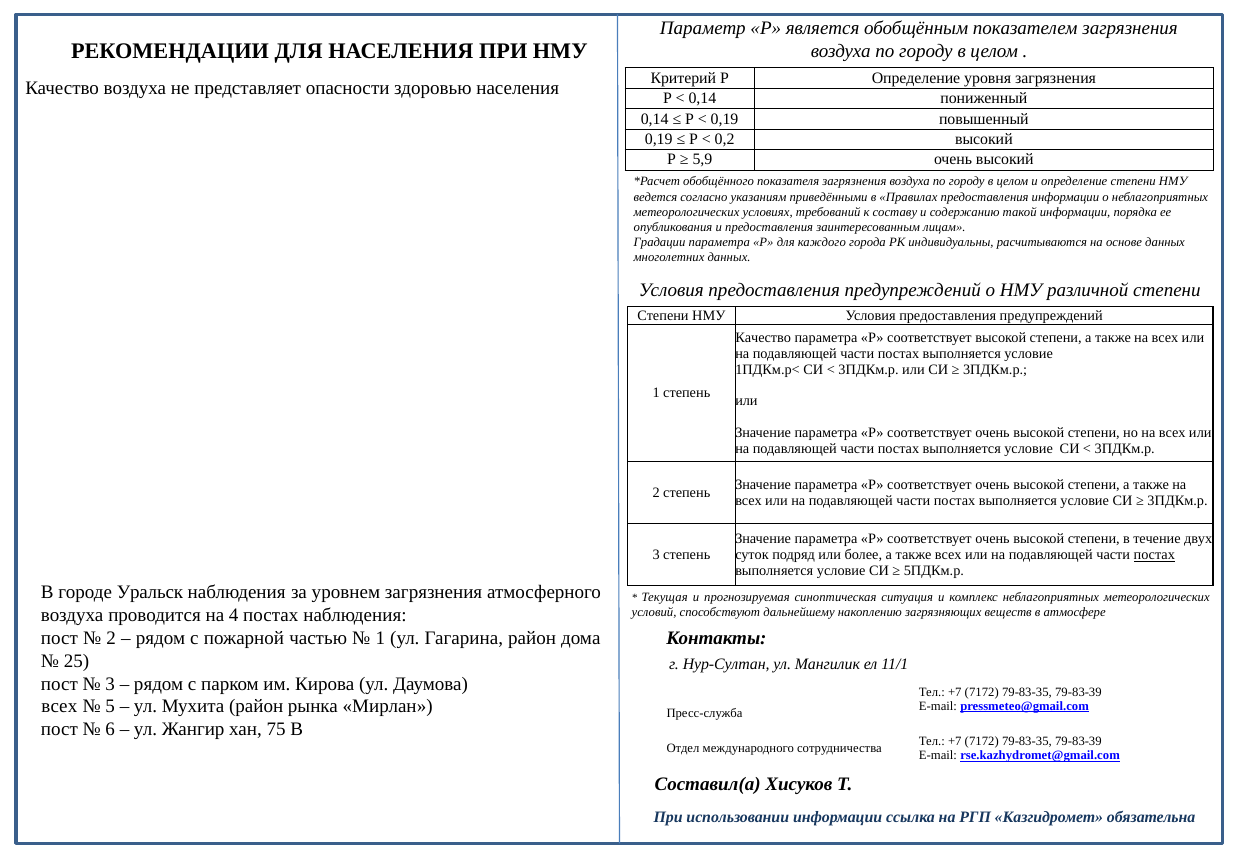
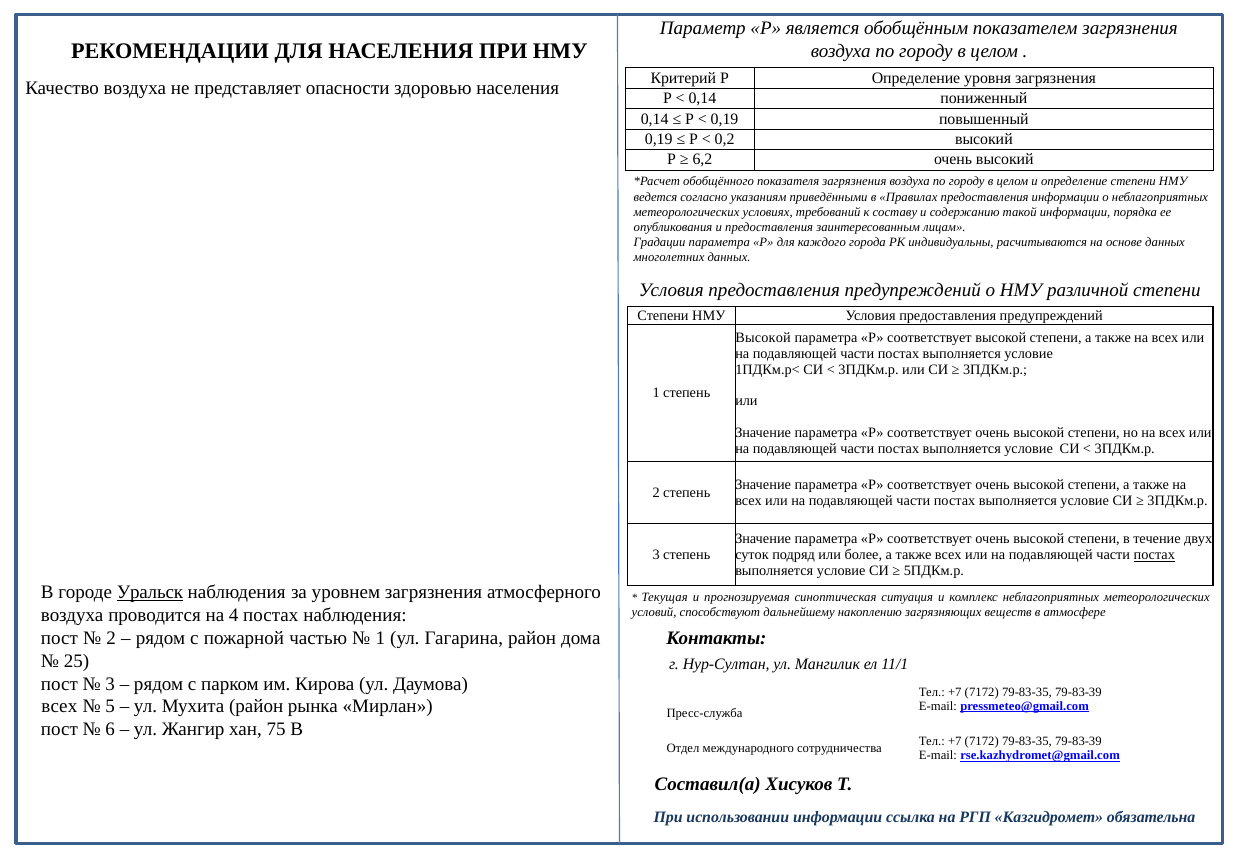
5,9: 5,9 -> 6,2
Качество at (763, 337): Качество -> Высокой
Уральск underline: none -> present
